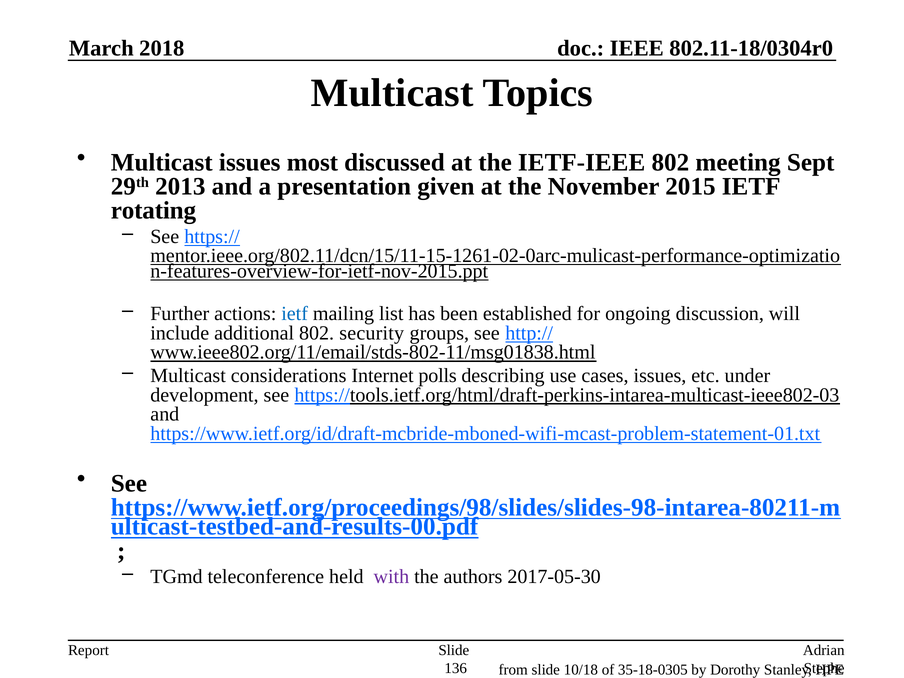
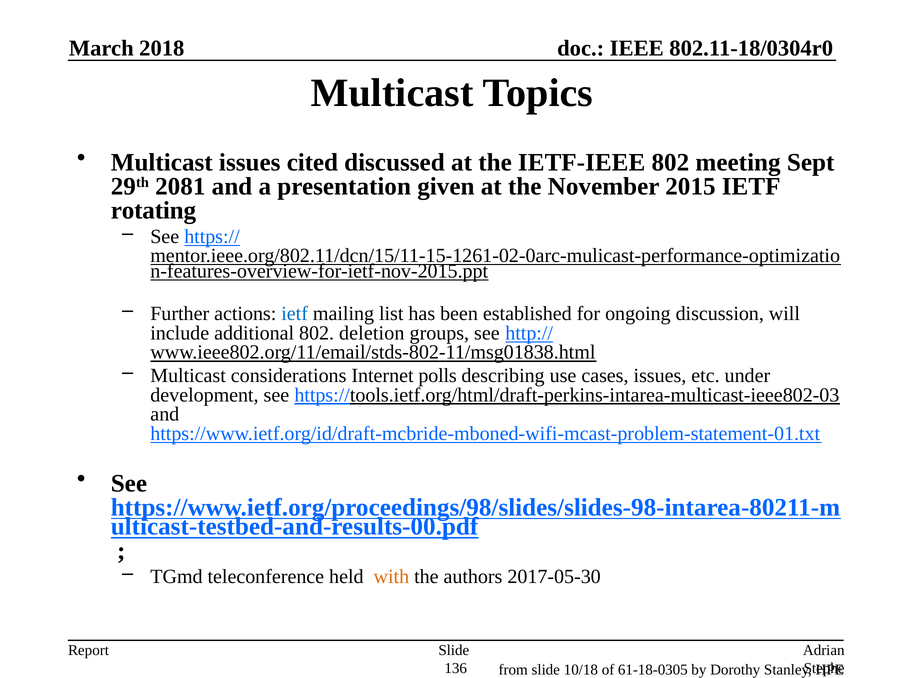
most: most -> cited
2013: 2013 -> 2081
security: security -> deletion
with colour: purple -> orange
35-18-0305: 35-18-0305 -> 61-18-0305
